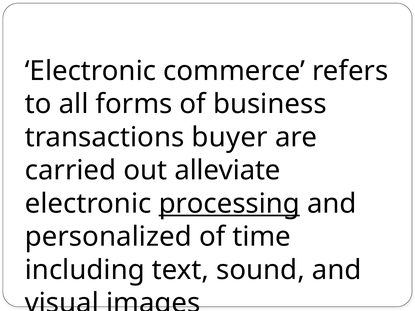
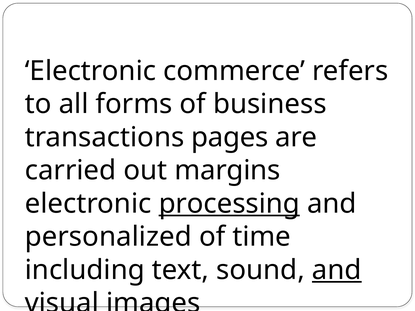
buyer: buyer -> pages
alleviate: alleviate -> margins
and at (337, 270) underline: none -> present
